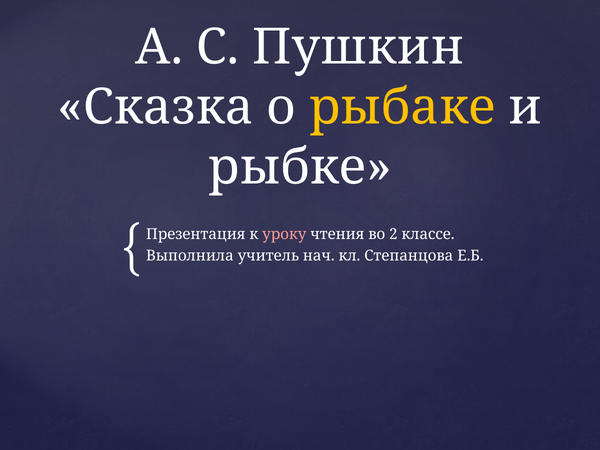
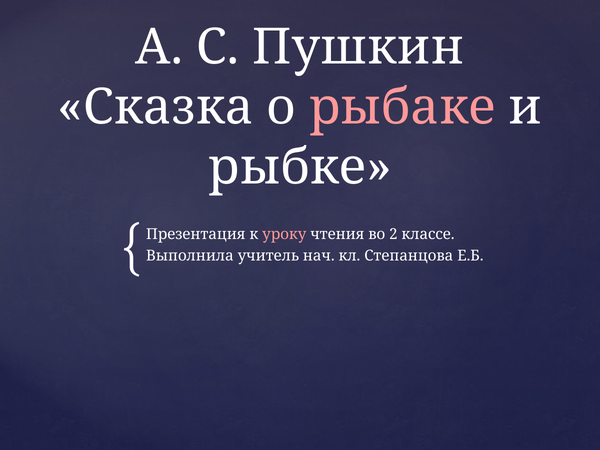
рыбаке colour: yellow -> pink
